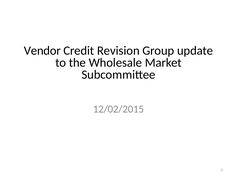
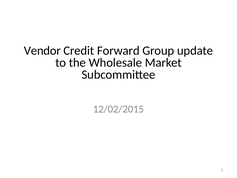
Revision: Revision -> Forward
